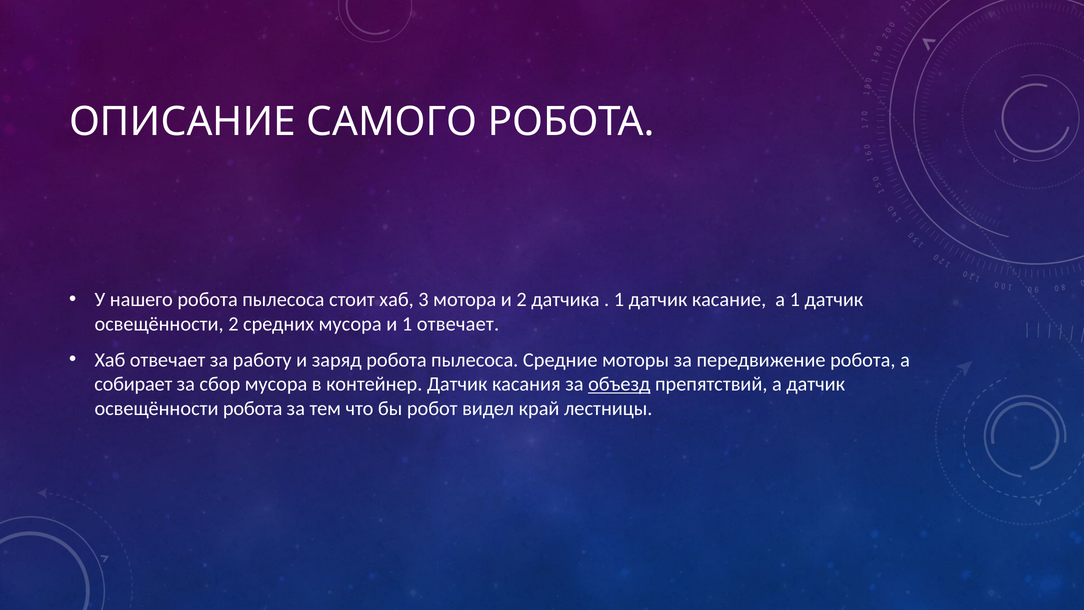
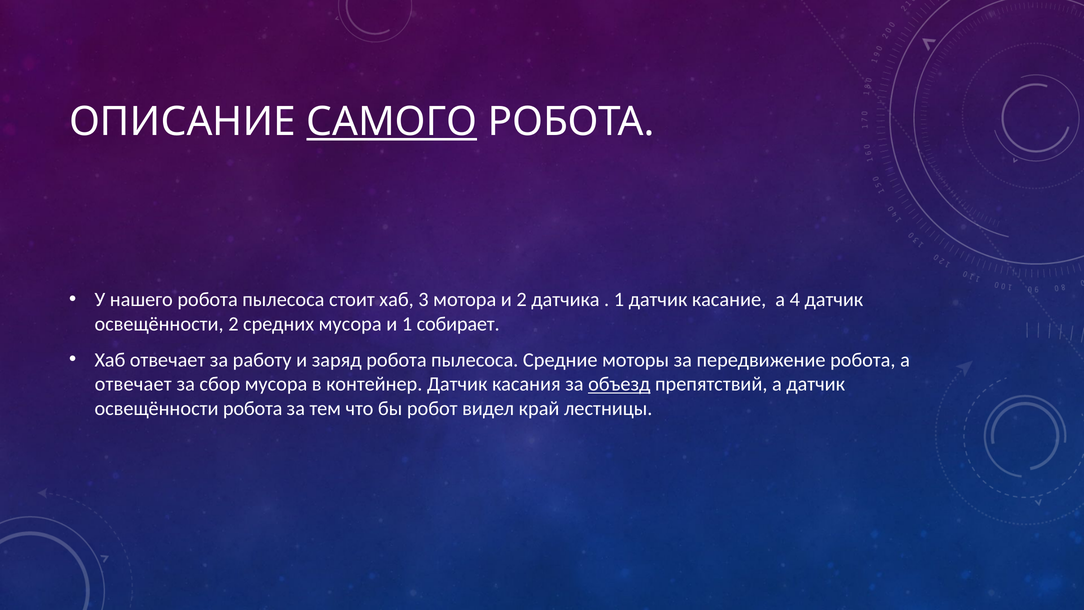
САМОГО underline: none -> present
а 1: 1 -> 4
1 отвечает: отвечает -> собирает
собирает at (133, 384): собирает -> отвечает
